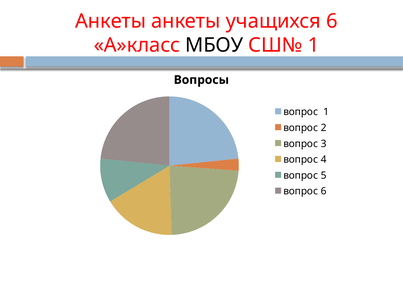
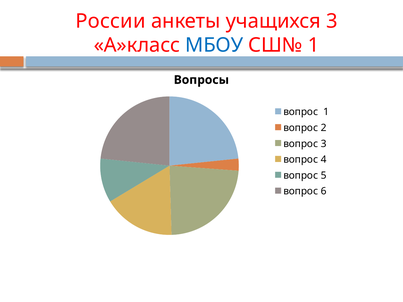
Анкеты at (111, 21): Анкеты -> России
учащихся 6: 6 -> 3
МБОУ colour: black -> blue
